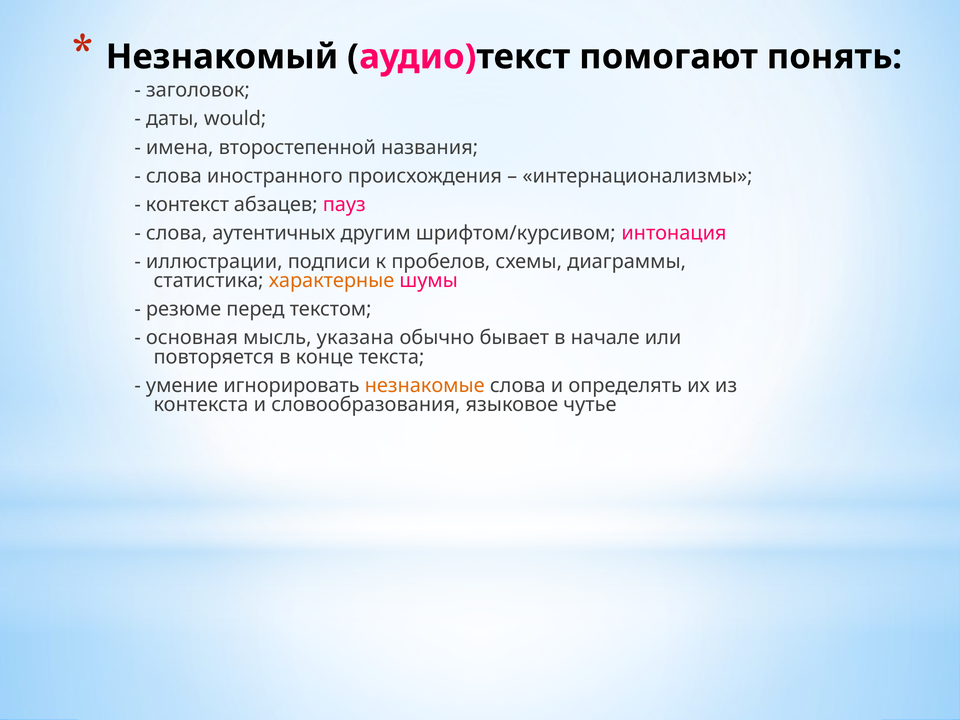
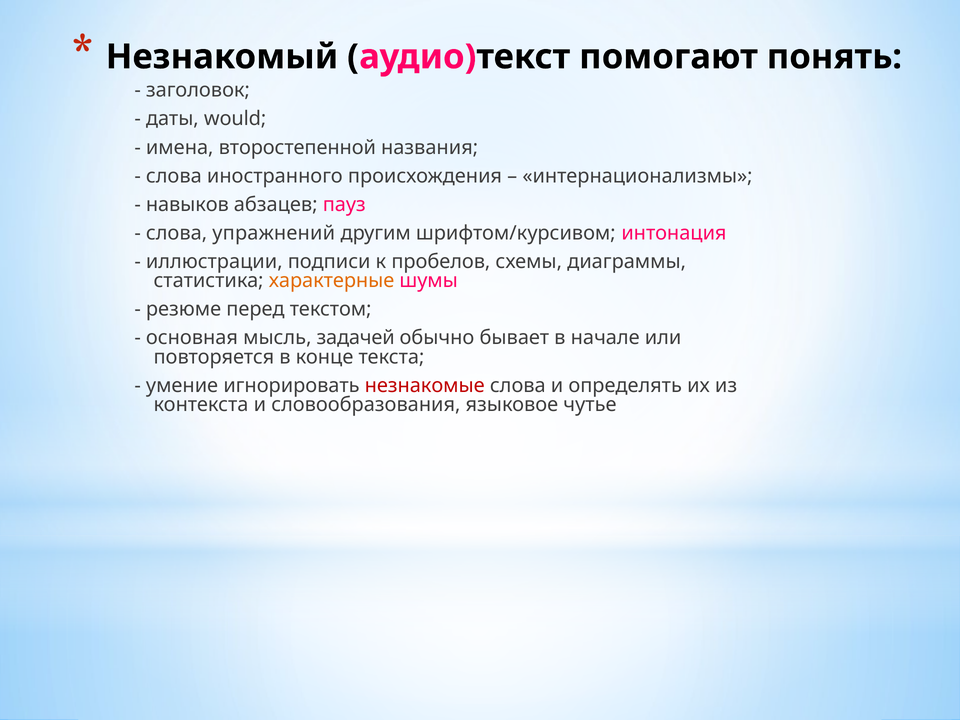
контекст: контекст -> навыков
аутентичных: аутентичных -> упражнений
указана: указана -> задачей
незнакомые colour: orange -> red
